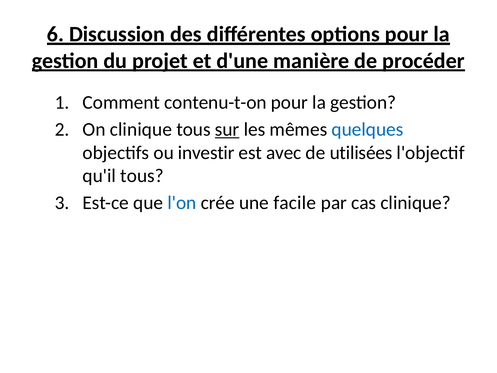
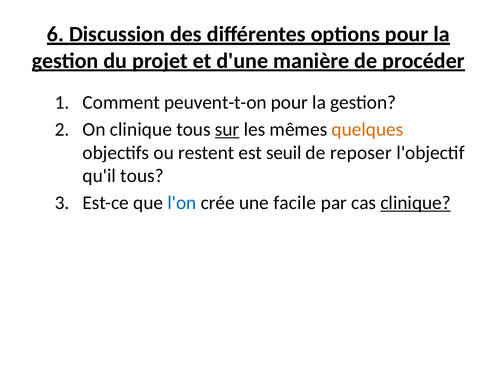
contenu-t-on: contenu-t-on -> peuvent-t-on
quelques colour: blue -> orange
investir: investir -> restent
avec: avec -> seuil
utilisées: utilisées -> reposer
clinique at (416, 203) underline: none -> present
